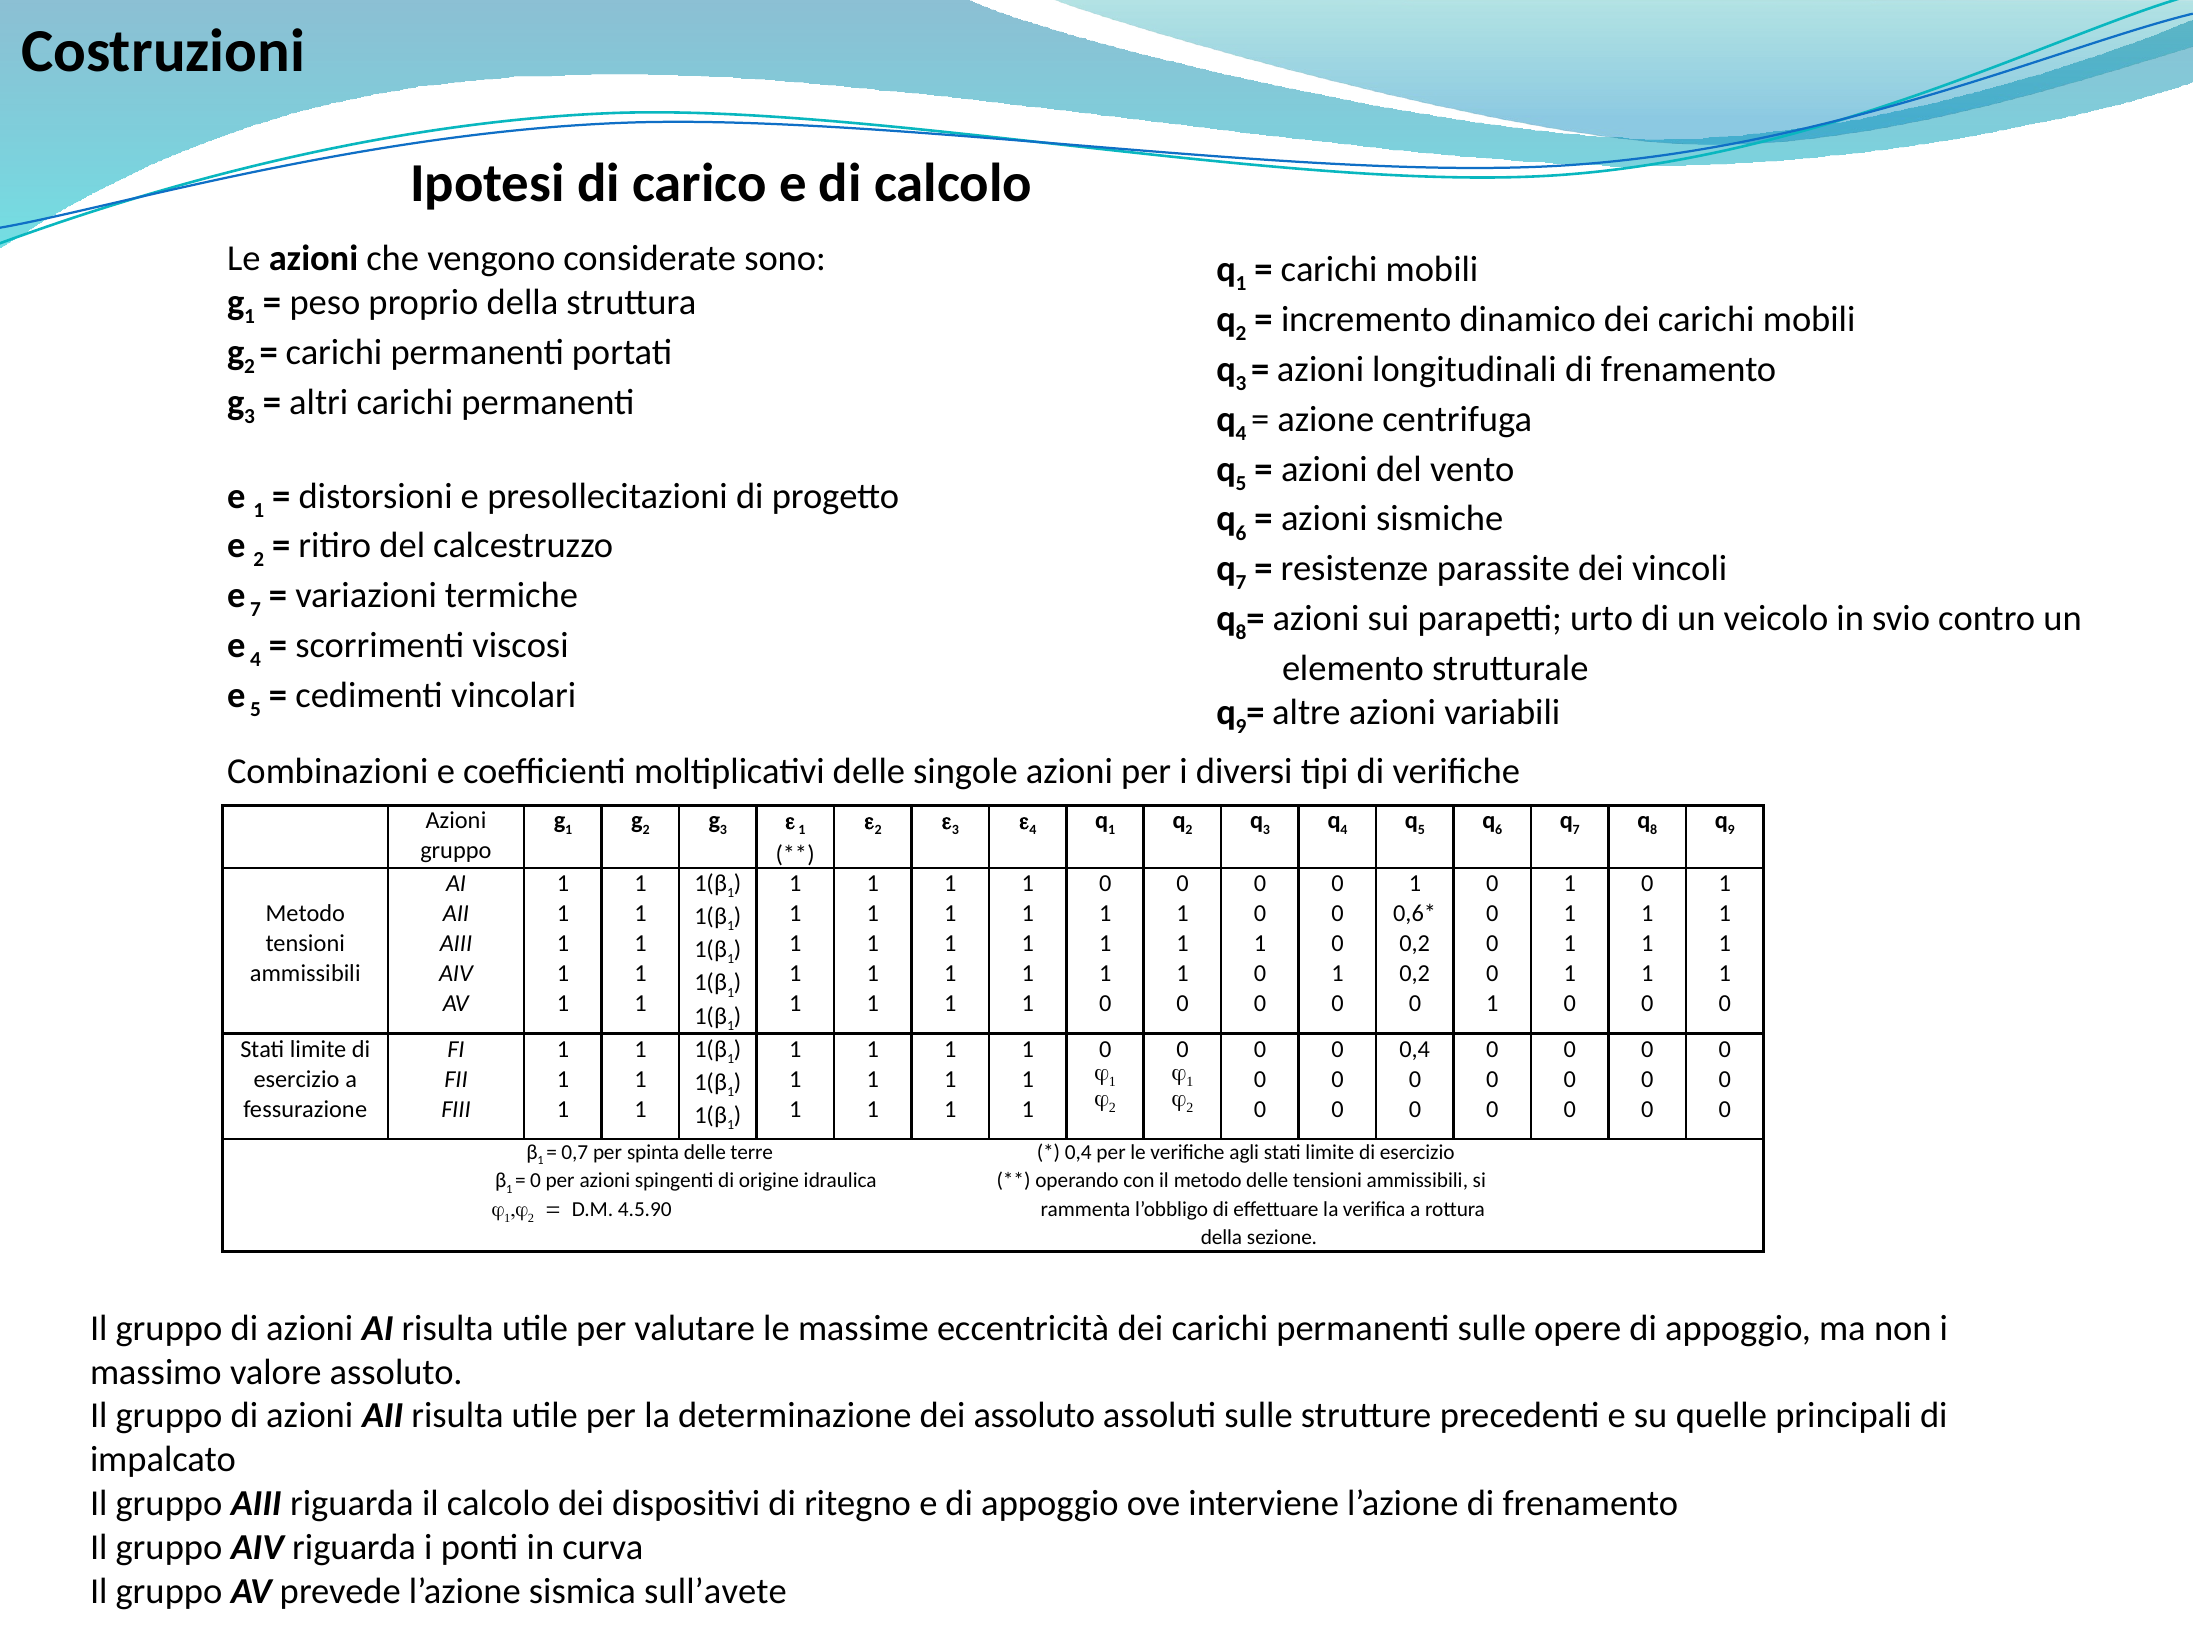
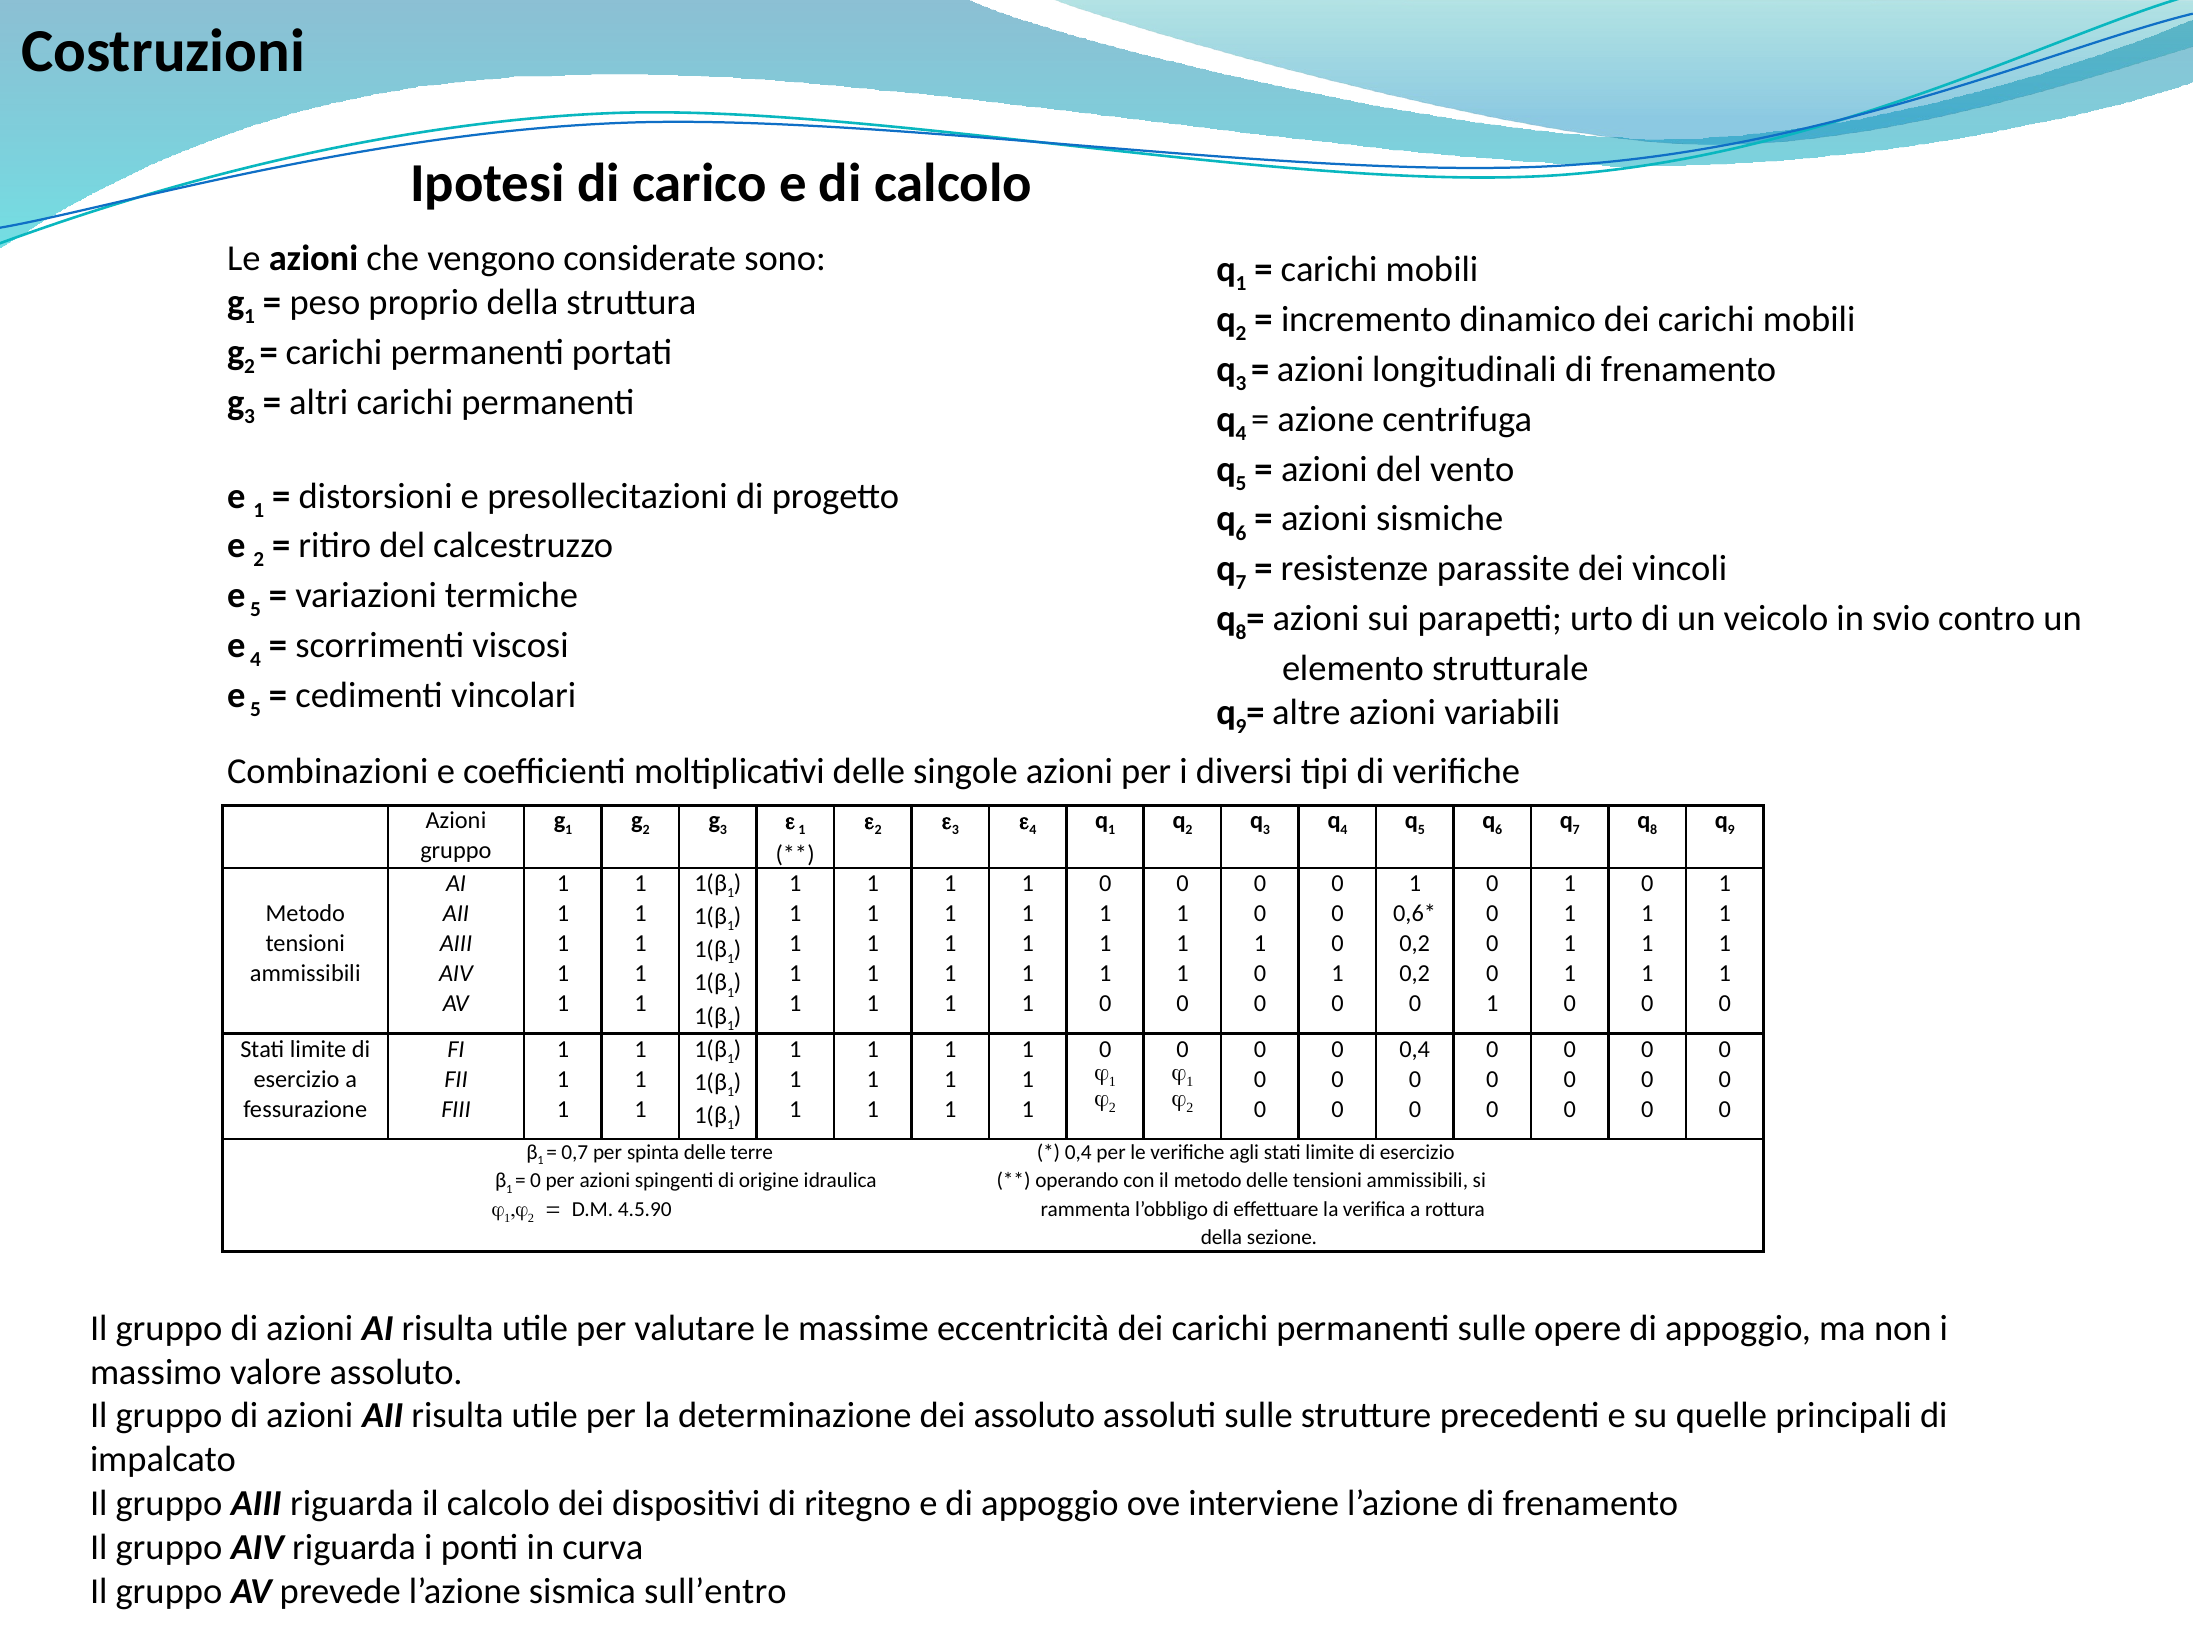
7 at (256, 610): 7 -> 5
sull’avete: sull’avete -> sull’entro
